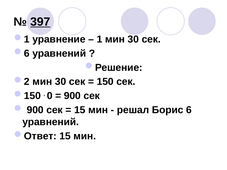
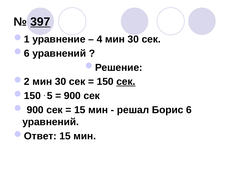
1: 1 -> 4
сек at (126, 82) underline: none -> present
0: 0 -> 5
